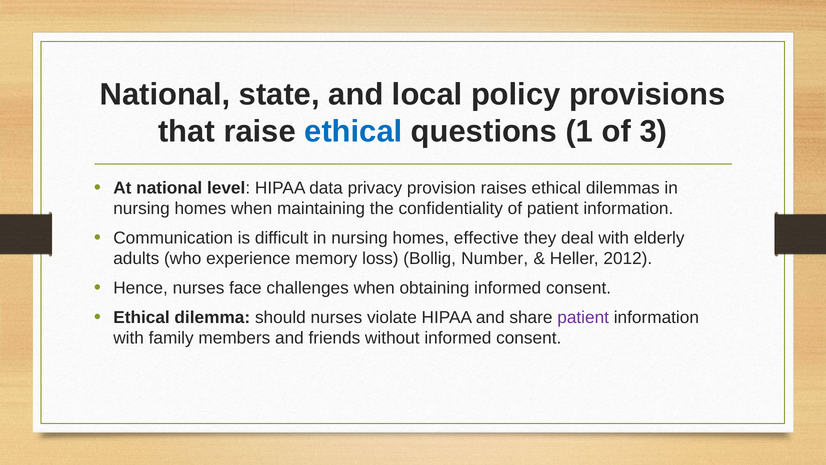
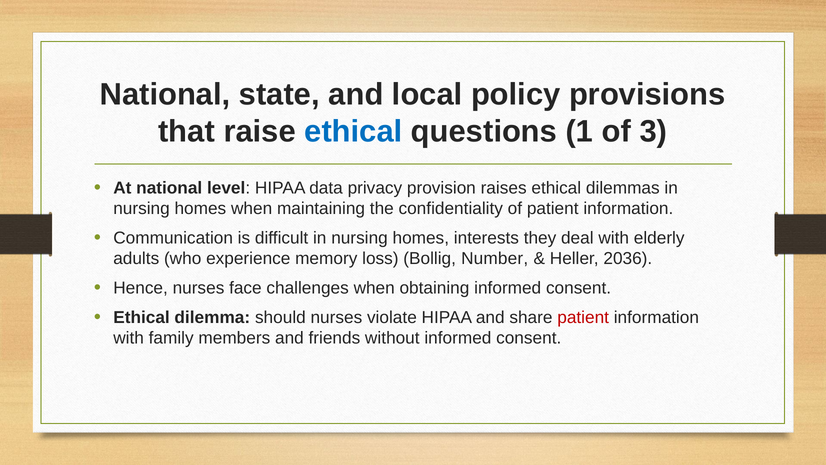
effective: effective -> interests
2012: 2012 -> 2036
patient at (583, 317) colour: purple -> red
